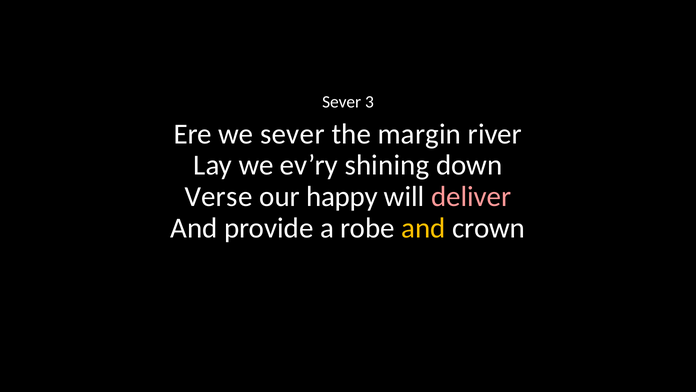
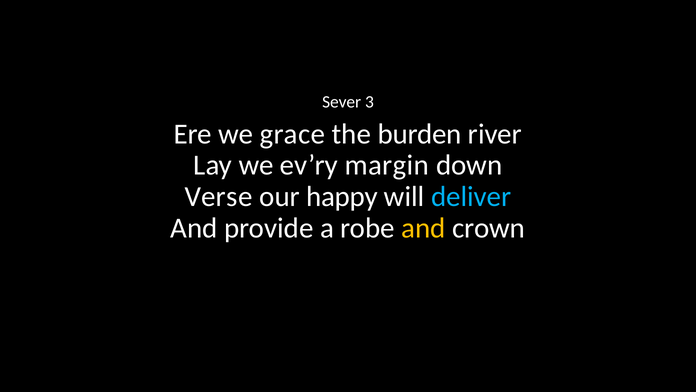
we sever: sever -> grace
margin: margin -> burden
shining: shining -> margin
deliver colour: pink -> light blue
